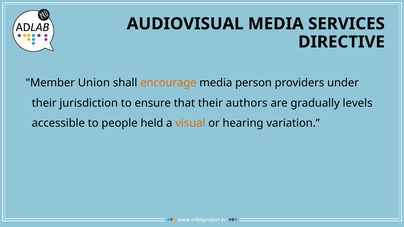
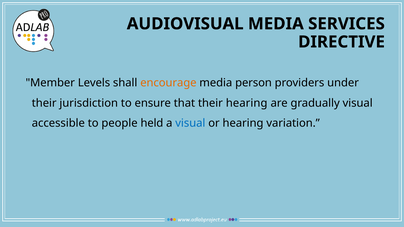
Union: Union -> Levels
their authors: authors -> hearing
gradually levels: levels -> visual
visual at (190, 123) colour: orange -> blue
